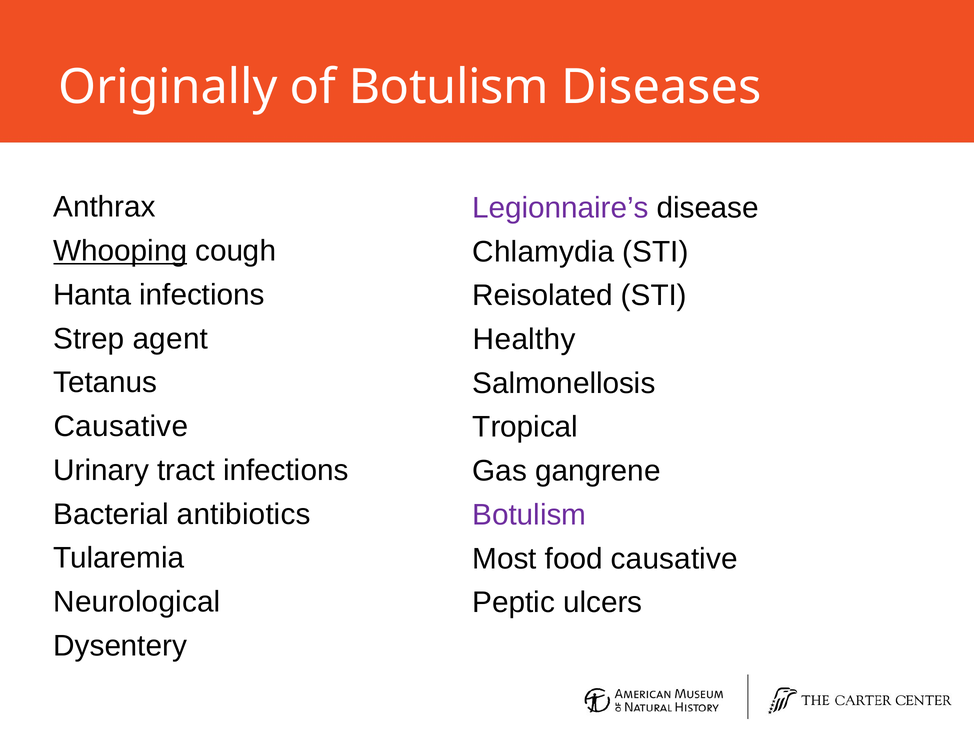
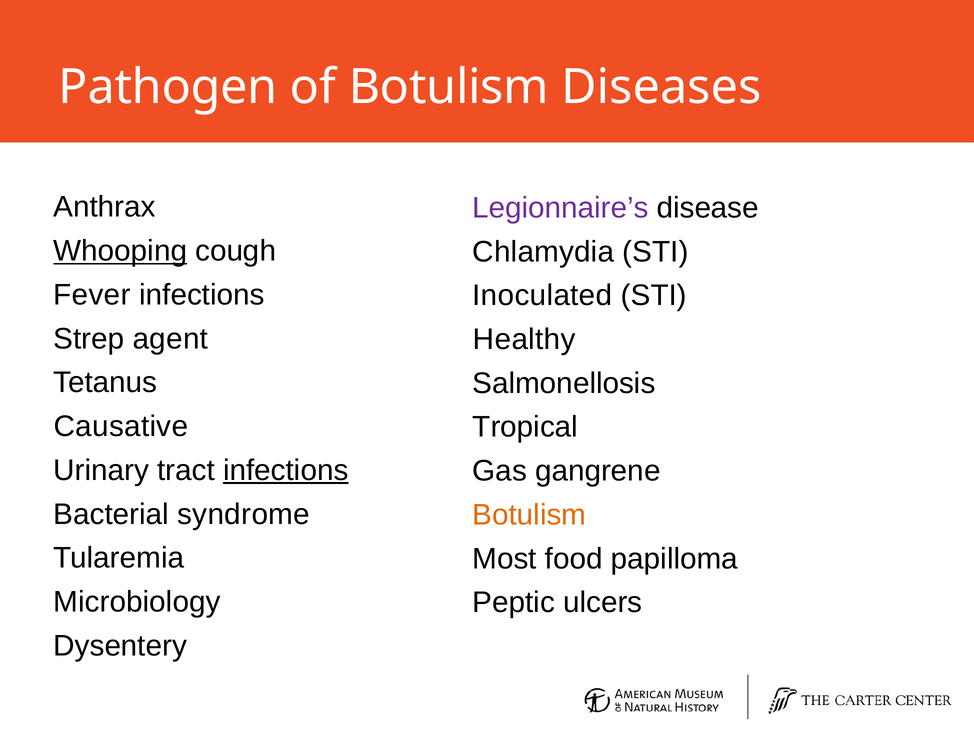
Originally: Originally -> Pathogen
Hanta: Hanta -> Fever
Reisolated: Reisolated -> Inoculated
infections at (286, 470) underline: none -> present
antibiotics: antibiotics -> syndrome
Botulism at (529, 515) colour: purple -> orange
food causative: causative -> papilloma
Neurological: Neurological -> Microbiology
